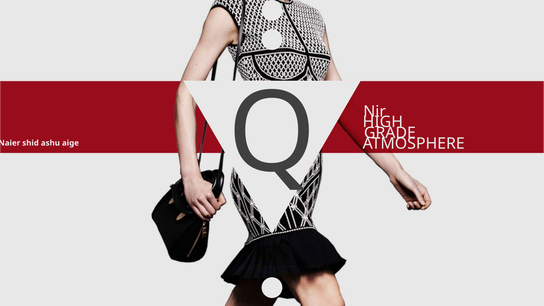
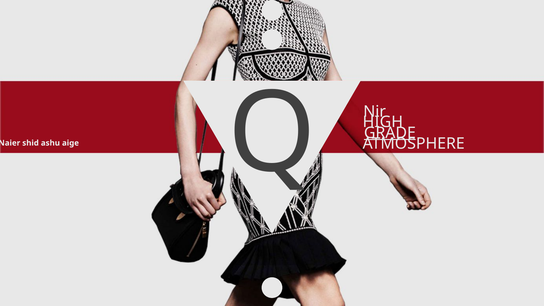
GRADE underline: none -> present
